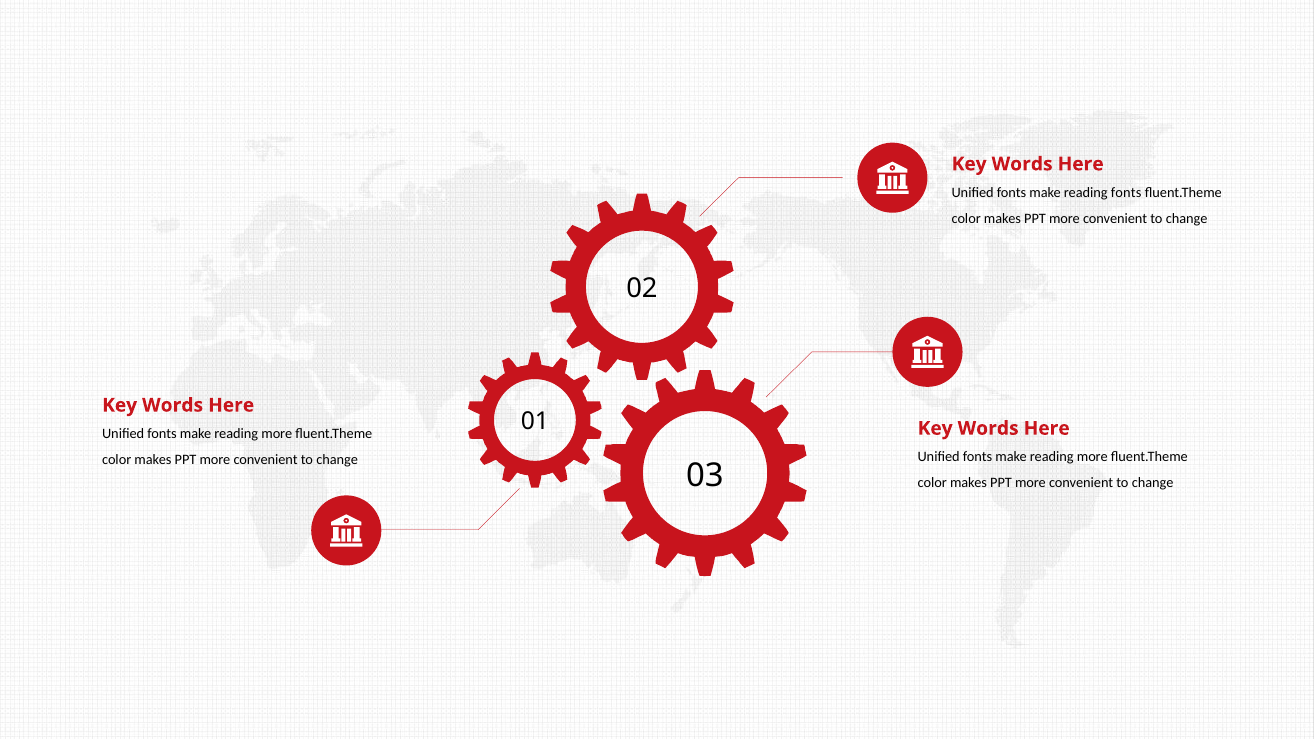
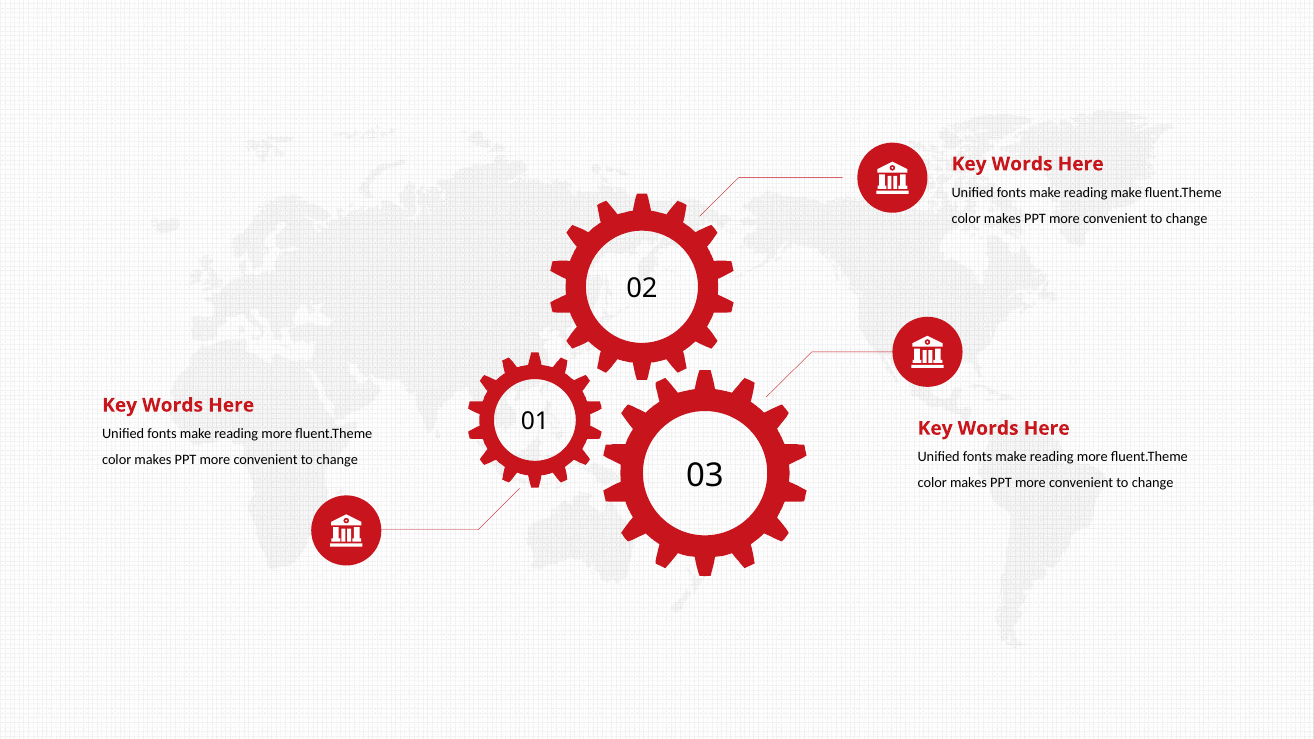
reading fonts: fonts -> make
